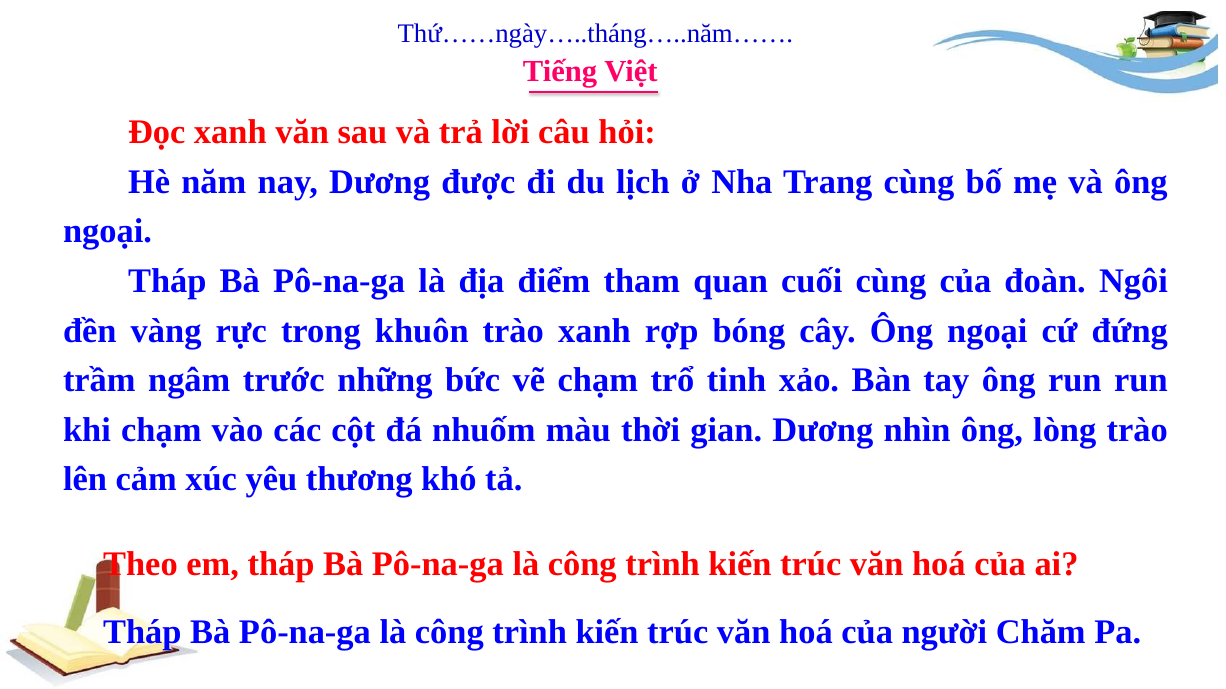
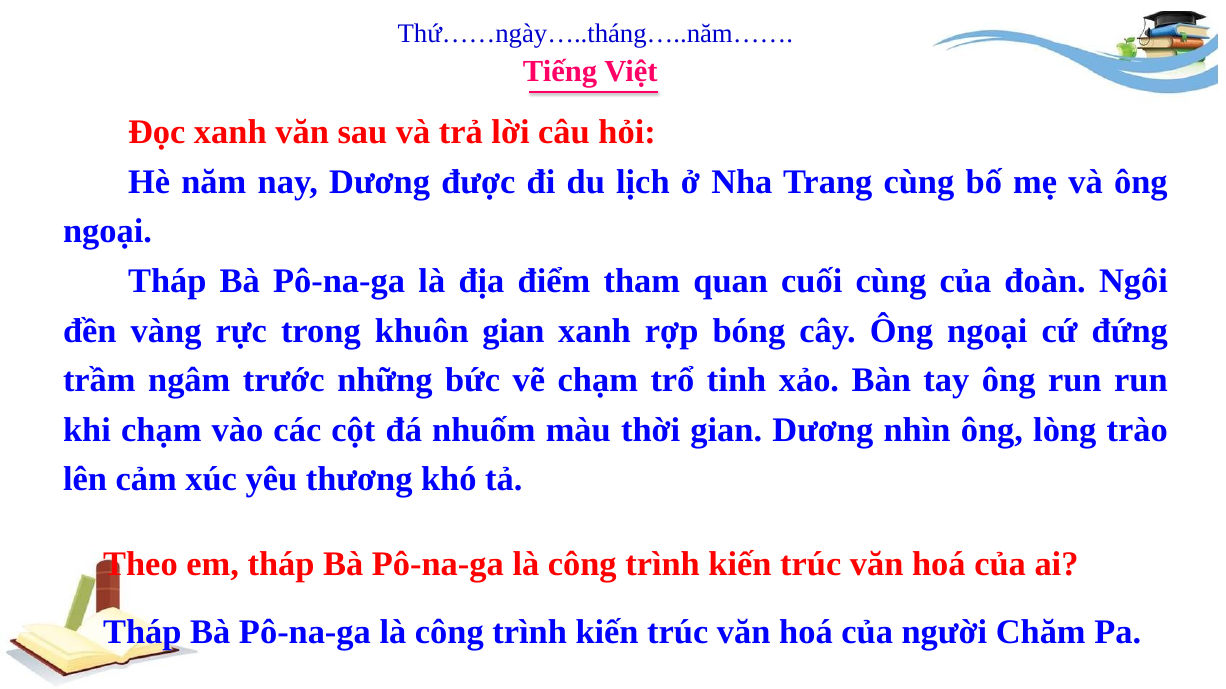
khuôn trào: trào -> gian
